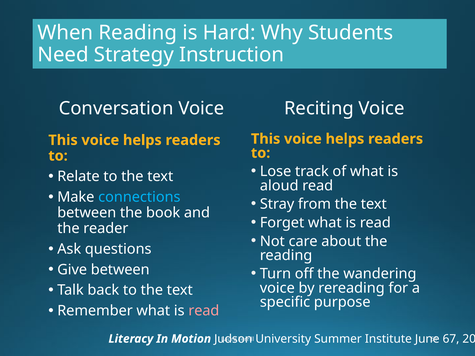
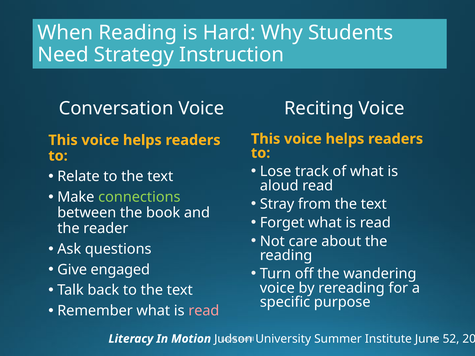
connections colour: light blue -> light green
Give between: between -> engaged
67: 67 -> 52
